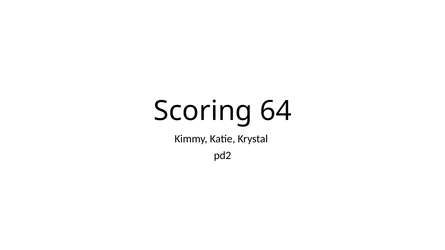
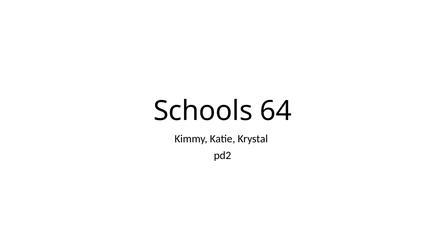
Scoring: Scoring -> Schools
